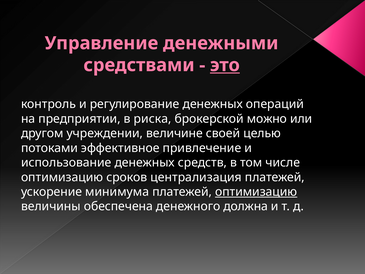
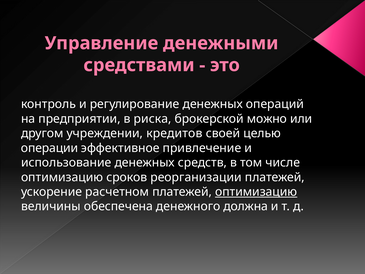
это underline: present -> none
величине: величине -> кредитов
потоками: потоками -> операции
централизация: централизация -> реорганизации
минимума: минимума -> расчетном
